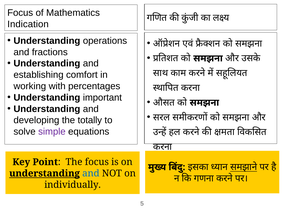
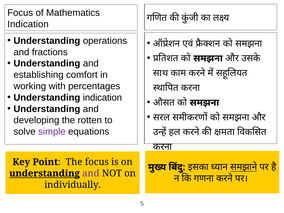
Understanding important: important -> indication
totally: totally -> rotten
and at (91, 173) colour: blue -> purple
